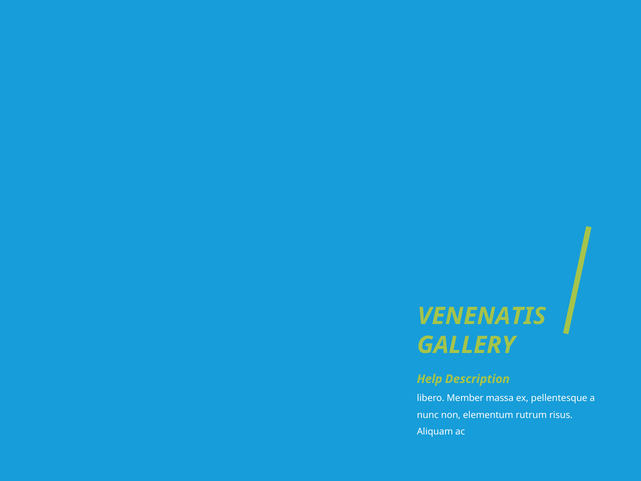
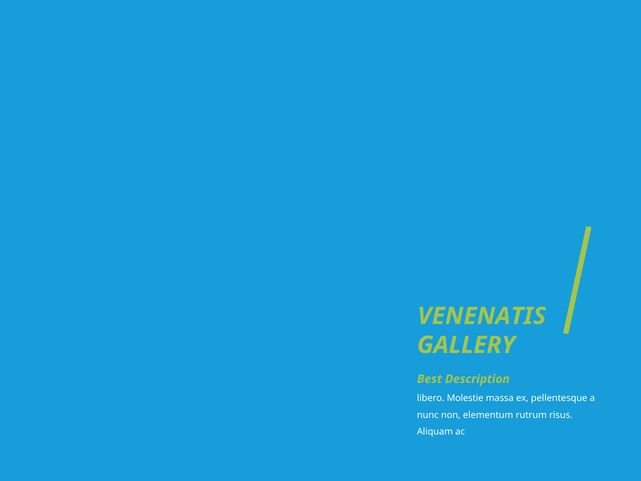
Help: Help -> Best
Member: Member -> Molestie
